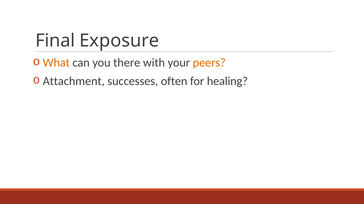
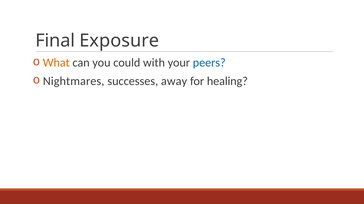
there: there -> could
peers colour: orange -> blue
Attachment: Attachment -> Nightmares
often: often -> away
